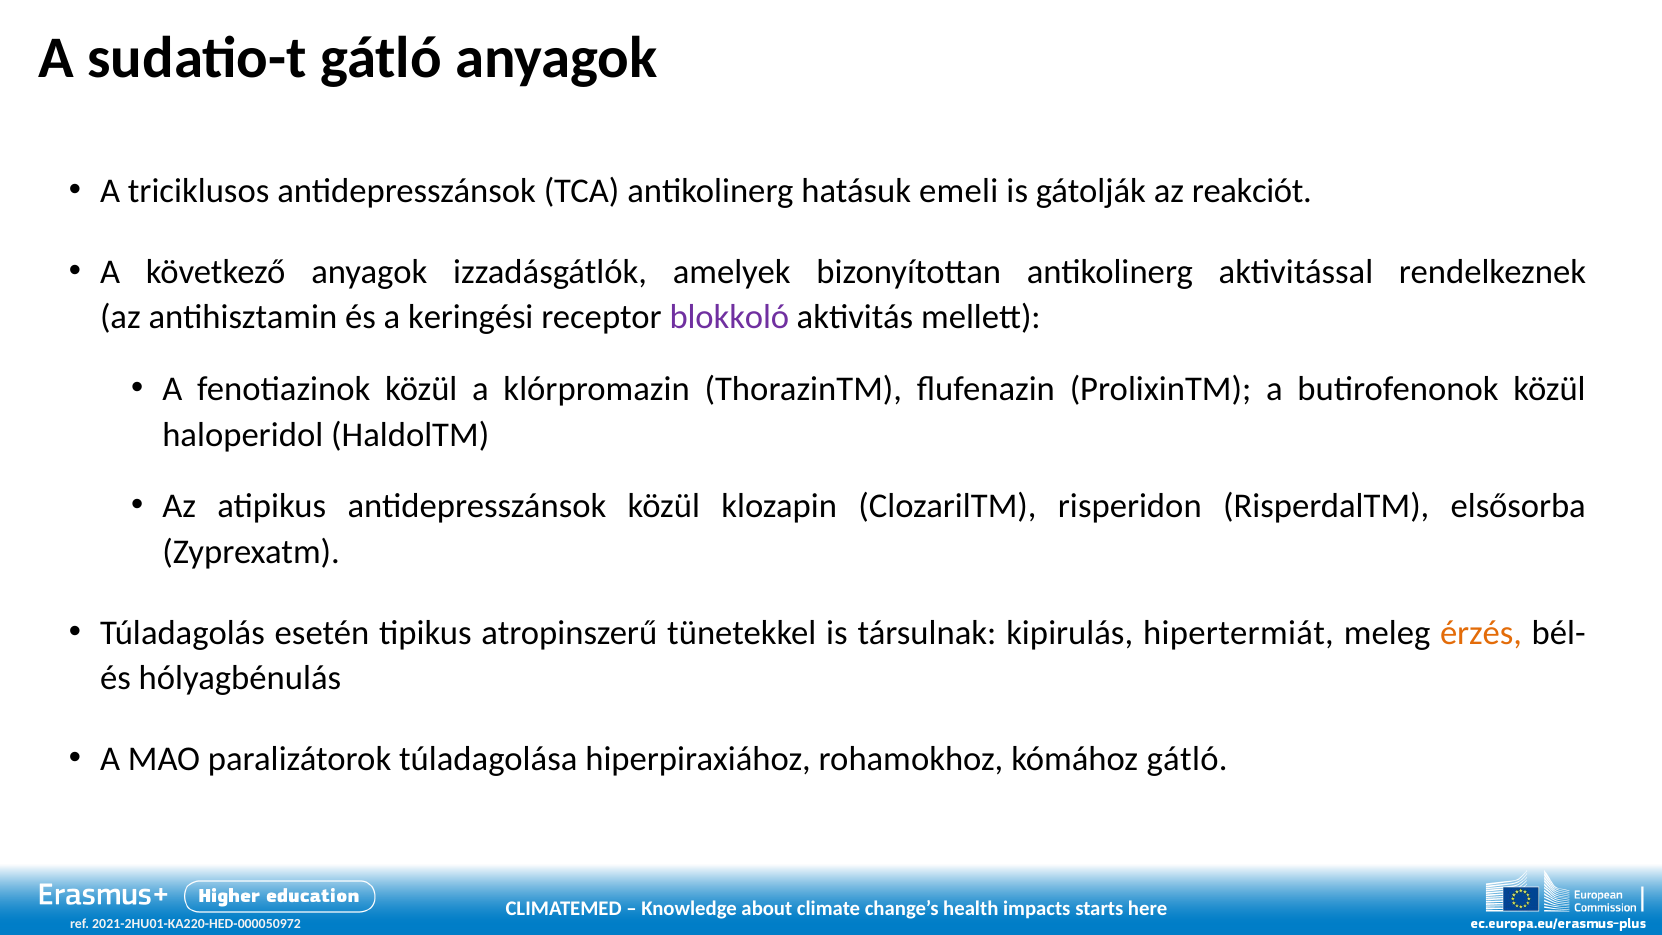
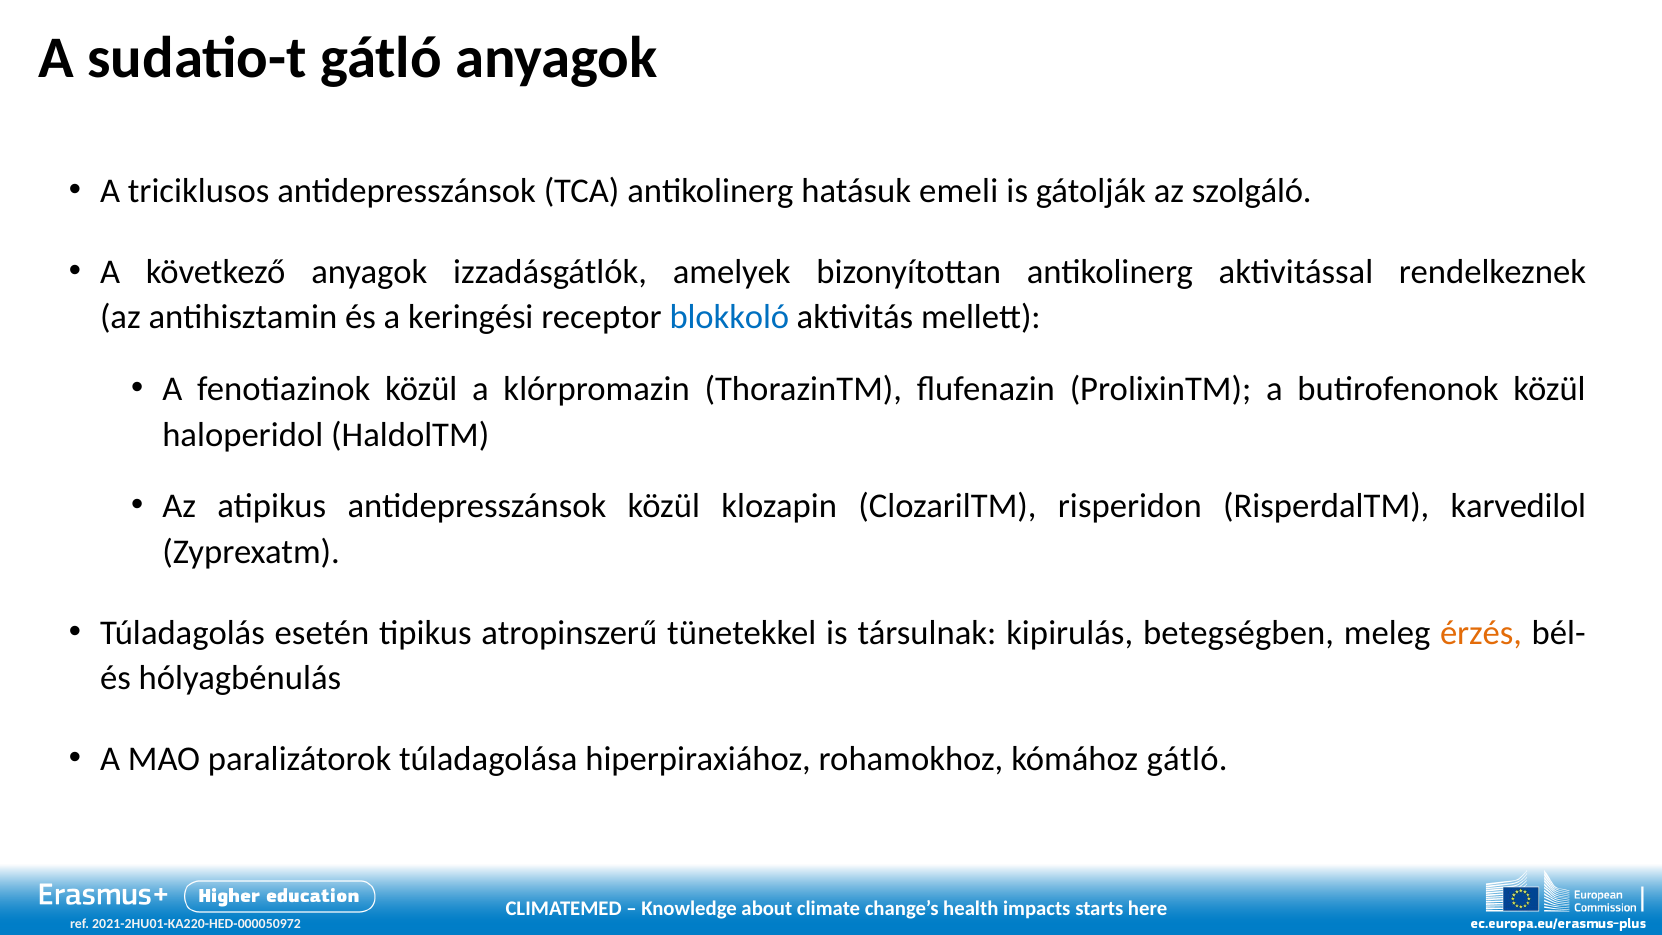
reakciót: reakciót -> szolgáló
blokkoló colour: purple -> blue
elsősorba: elsősorba -> karvedilol
hipertermiát: hipertermiát -> betegségben
